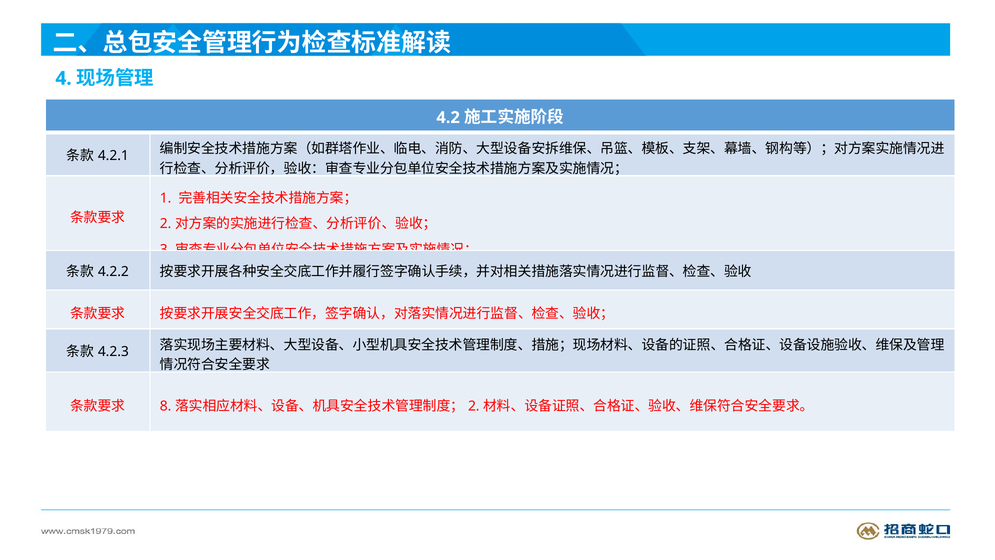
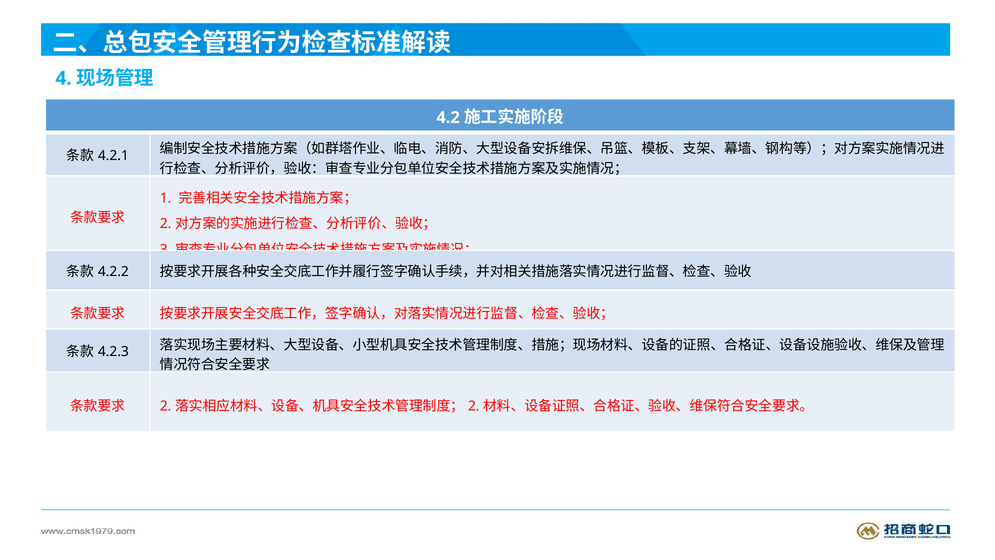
8 at (166, 406): 8 -> 2
